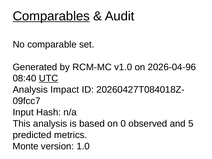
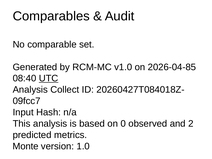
Comparables underline: present -> none
2026-04-96: 2026-04-96 -> 2026-04-85
Impact: Impact -> Collect
5: 5 -> 2
